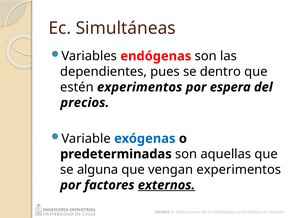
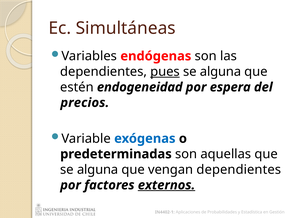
pues underline: none -> present
dentro at (220, 72): dentro -> alguna
estén experimentos: experimentos -> endogeneidad
vengan experimentos: experimentos -> dependientes
